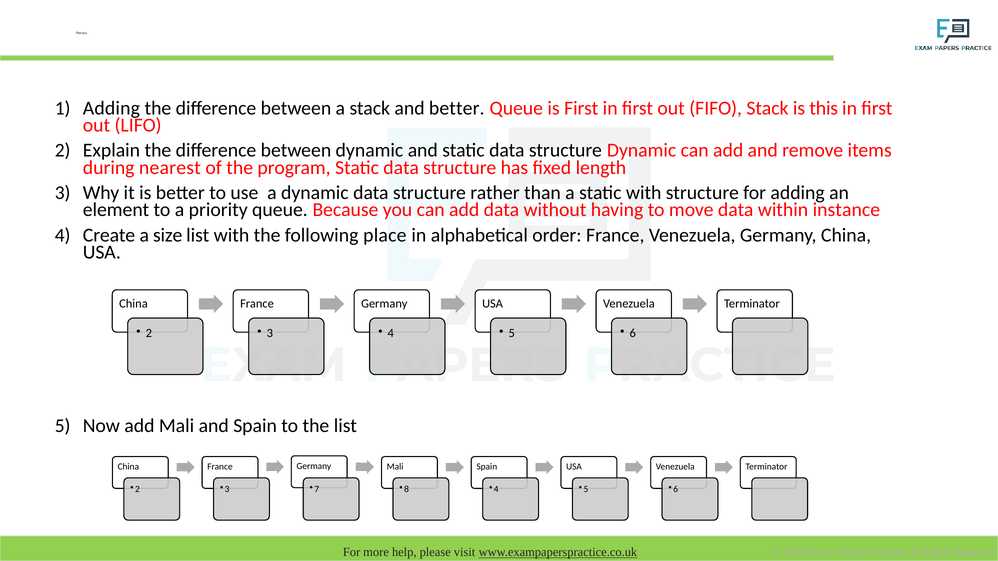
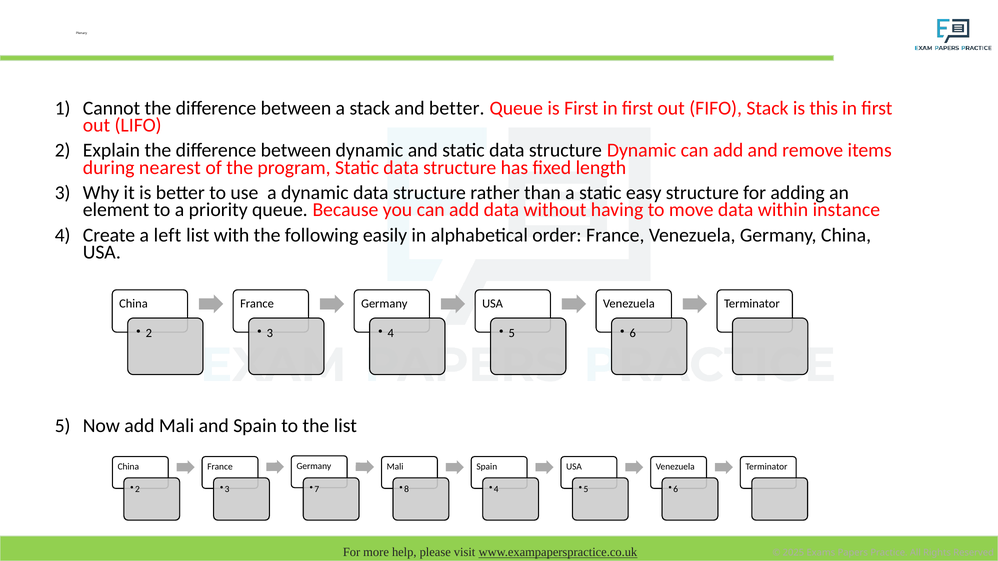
Adding at (111, 108): Adding -> Cannot
static with: with -> easy
size: size -> left
place: place -> easily
